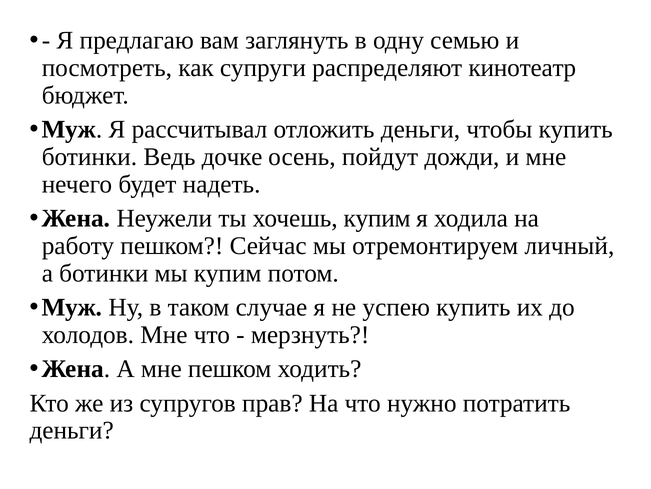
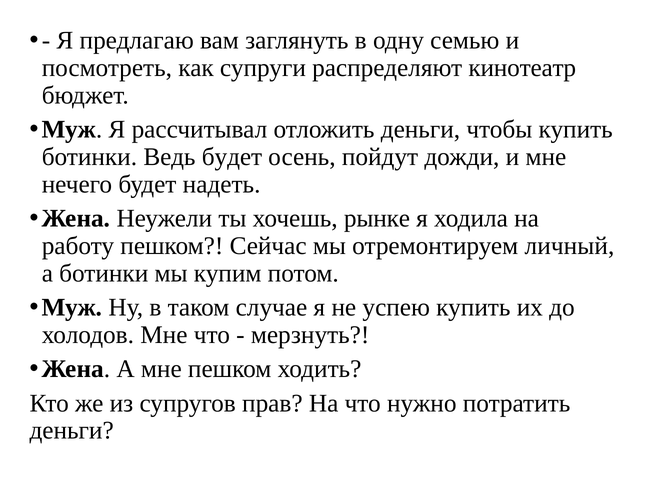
Ведь дочке: дочке -> будет
хочешь купим: купим -> рынке
